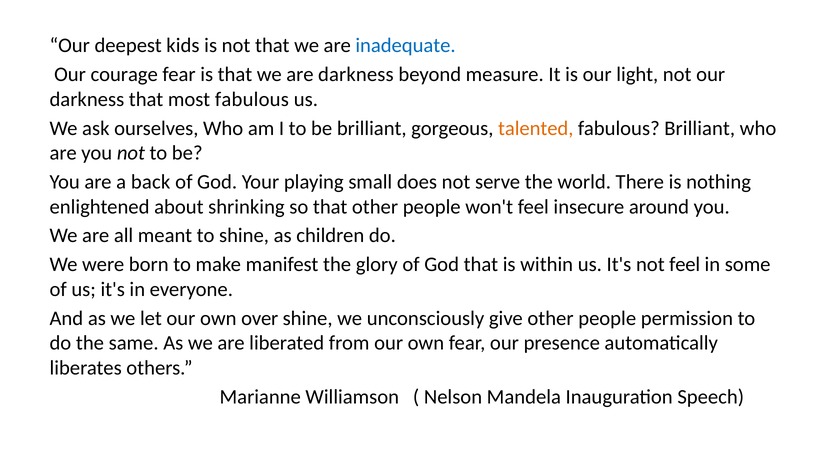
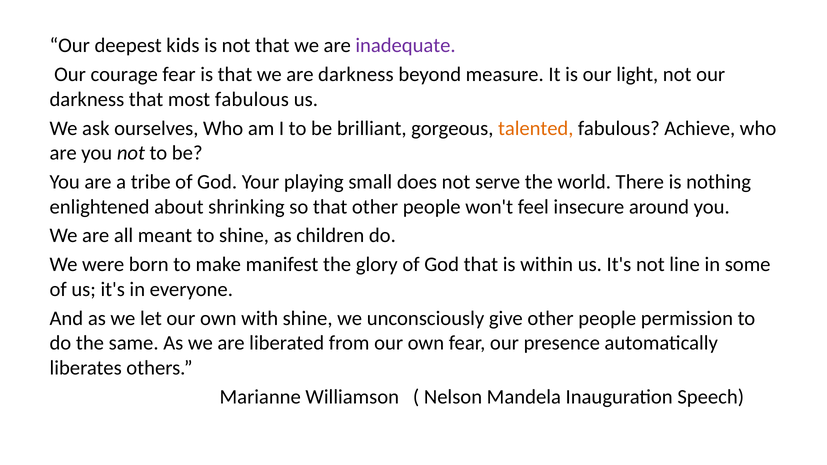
inadequate colour: blue -> purple
fabulous Brilliant: Brilliant -> Achieve
back: back -> tribe
not feel: feel -> line
over: over -> with
